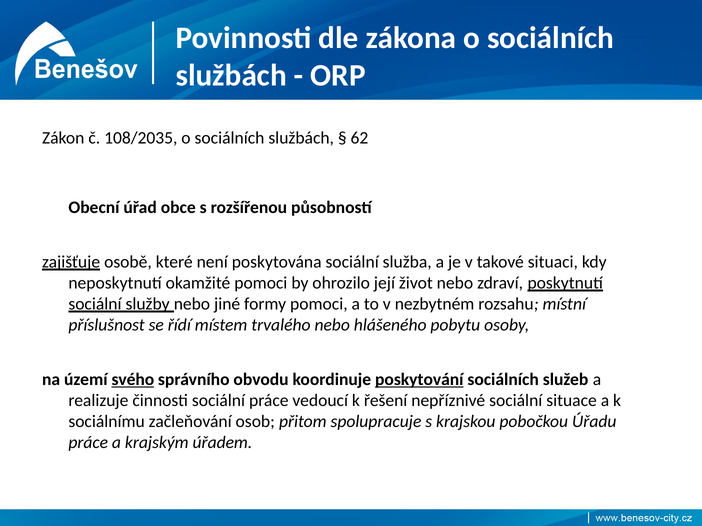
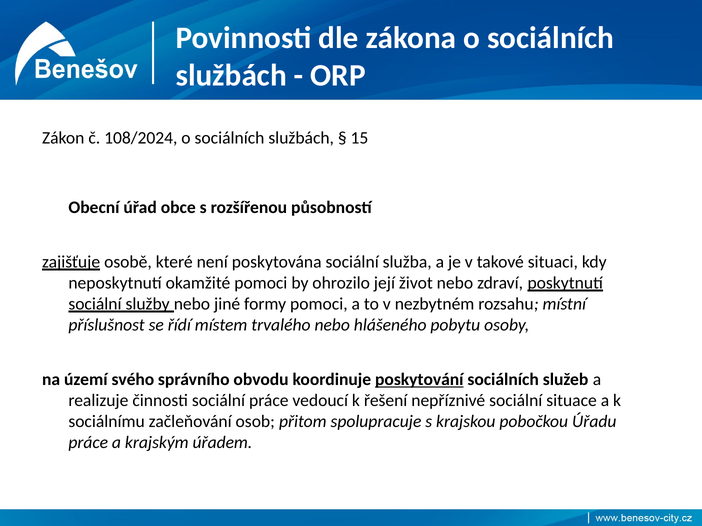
108/2035: 108/2035 -> 108/2024
62: 62 -> 15
svého underline: present -> none
